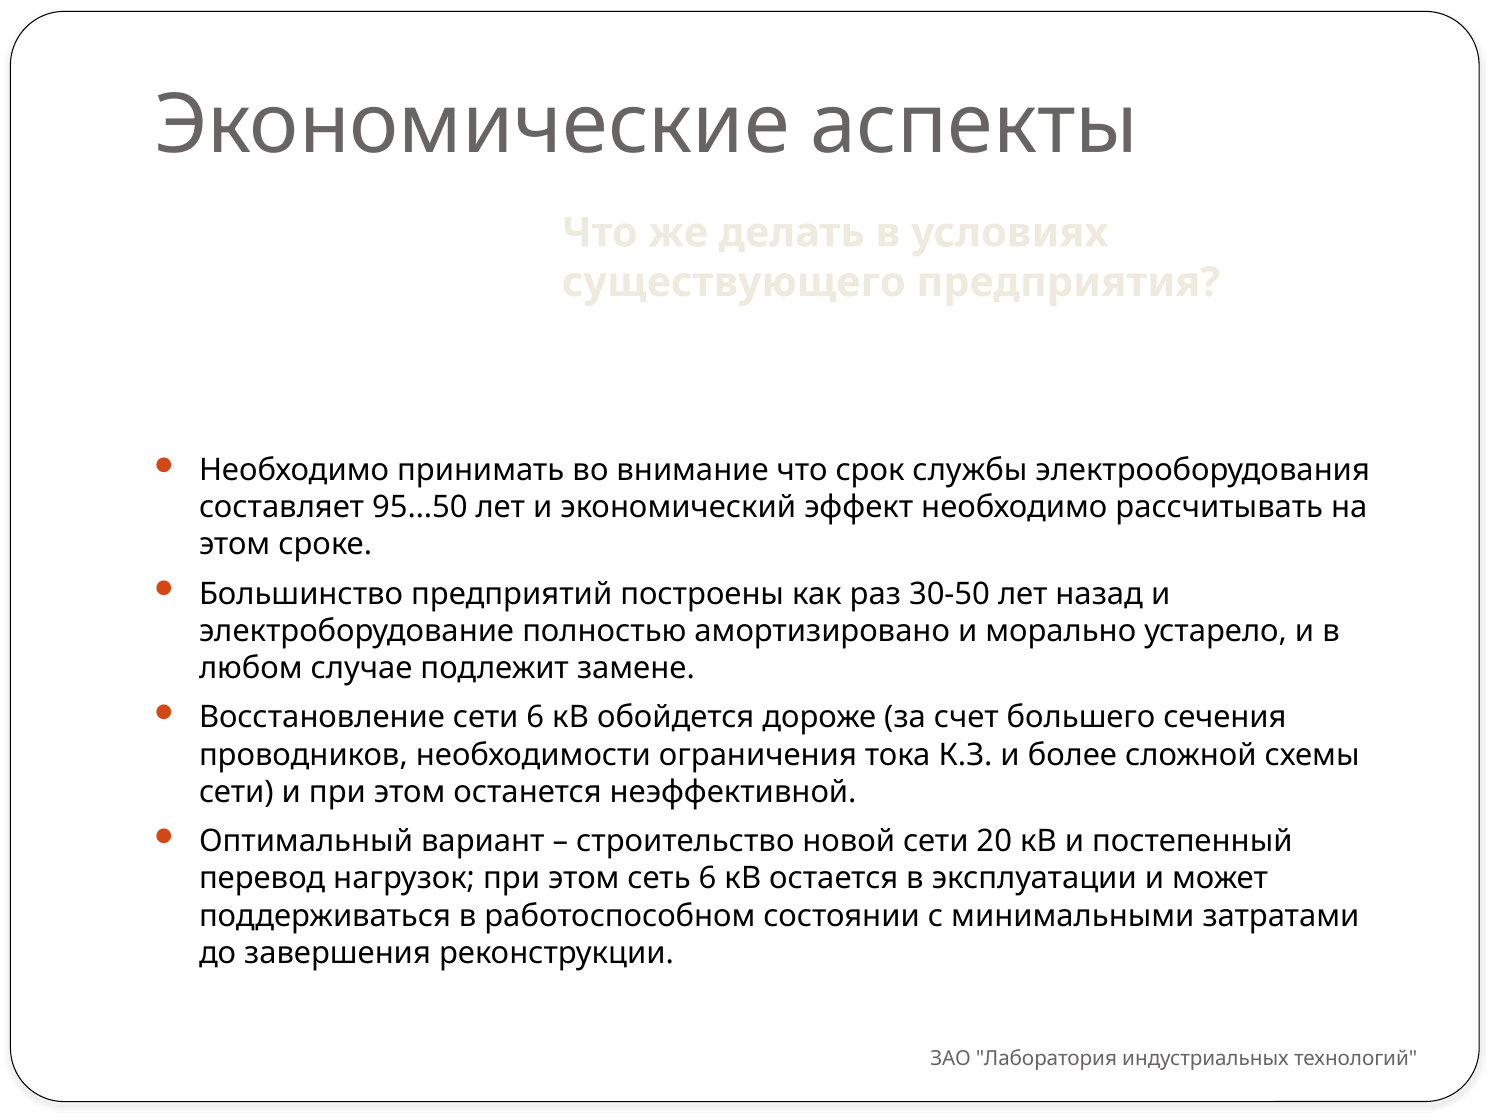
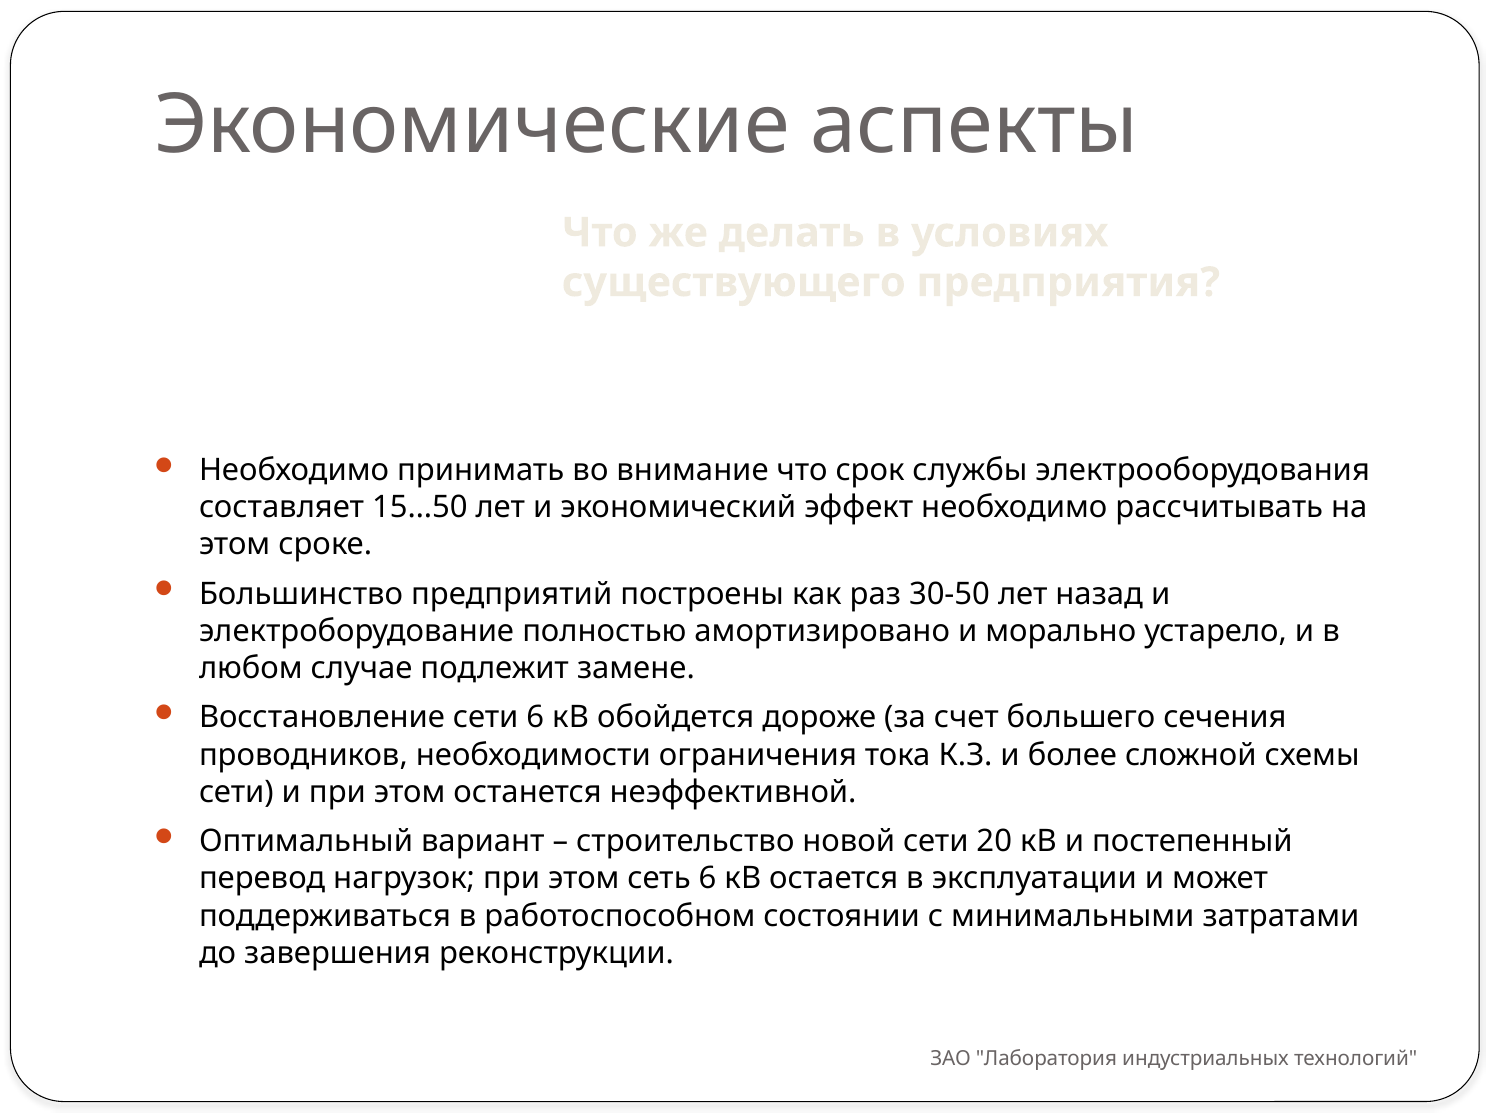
95…50: 95…50 -> 15…50
